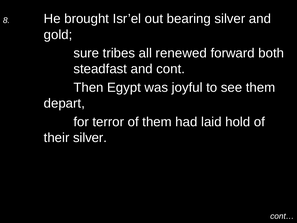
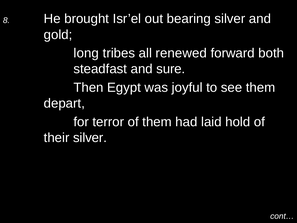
sure: sure -> long
cont: cont -> sure
